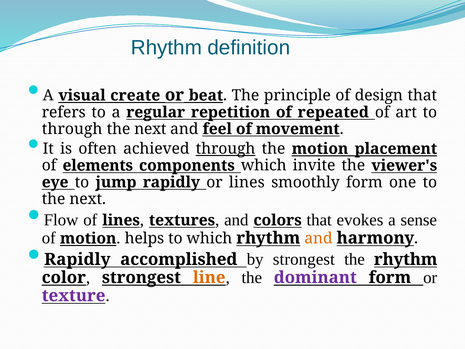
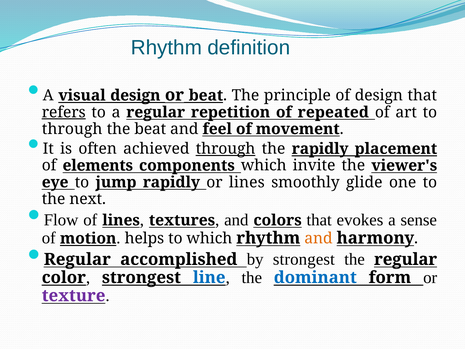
visual create: create -> design
refers underline: none -> present
next at (150, 129): next -> beat
the motion: motion -> rapidly
smoothly form: form -> glide
Rapidly at (77, 259): Rapidly -> Regular
the rhythm: rhythm -> regular
line colour: orange -> blue
dominant colour: purple -> blue
